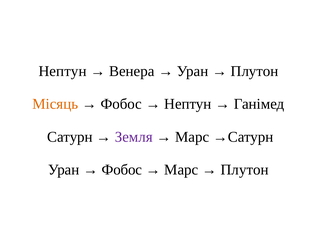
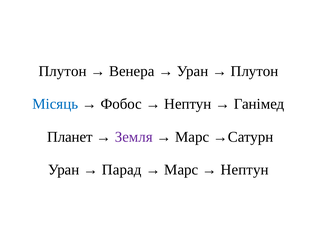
Нептун at (63, 71): Нептун -> Плутон
Місяць colour: orange -> blue
Сатурн: Сатурн -> Планет
Фобос at (122, 169): Фобос -> Парад
Плутон at (245, 169): Плутон -> Нептун
